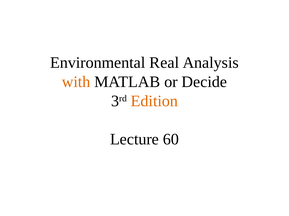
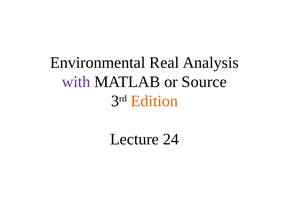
with colour: orange -> purple
Decide: Decide -> Source
60: 60 -> 24
